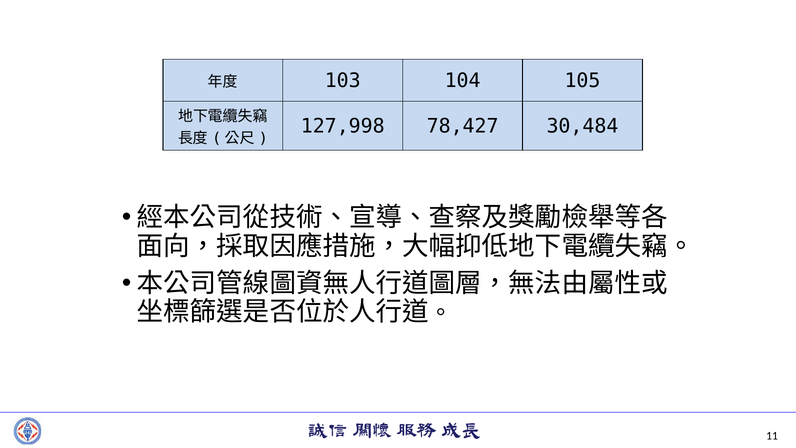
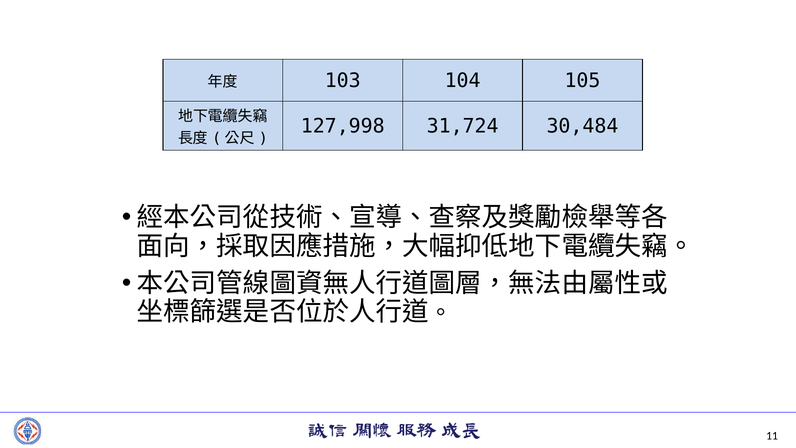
78,427: 78,427 -> 31,724
